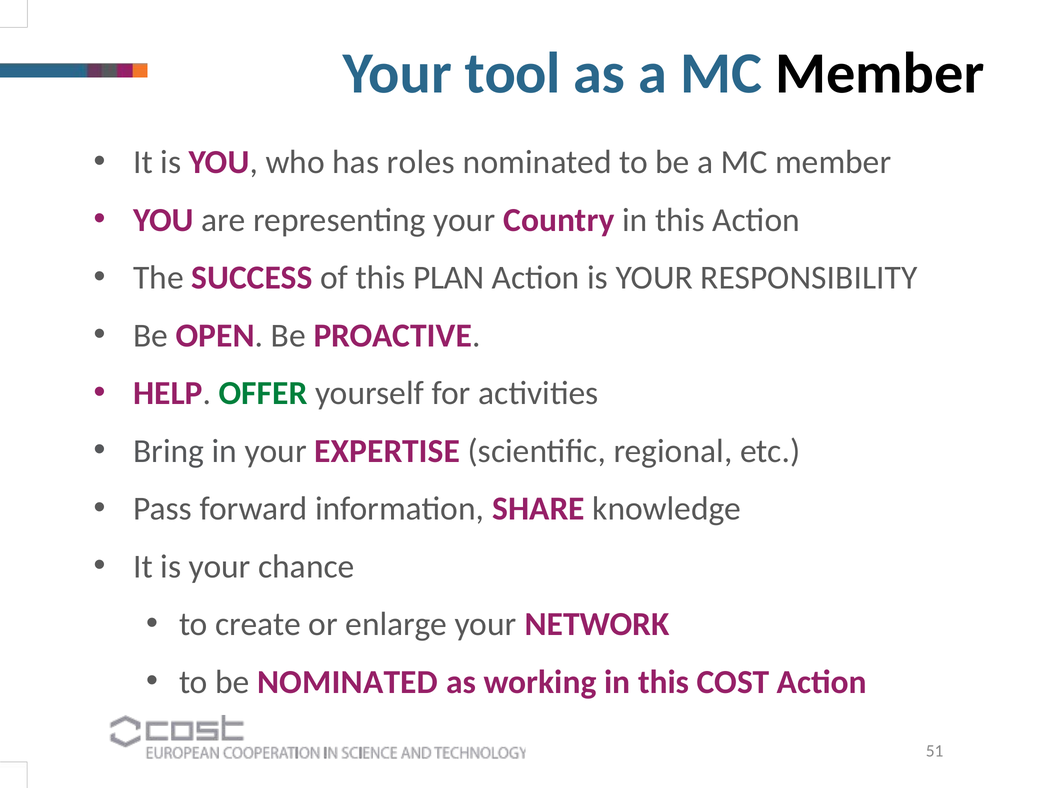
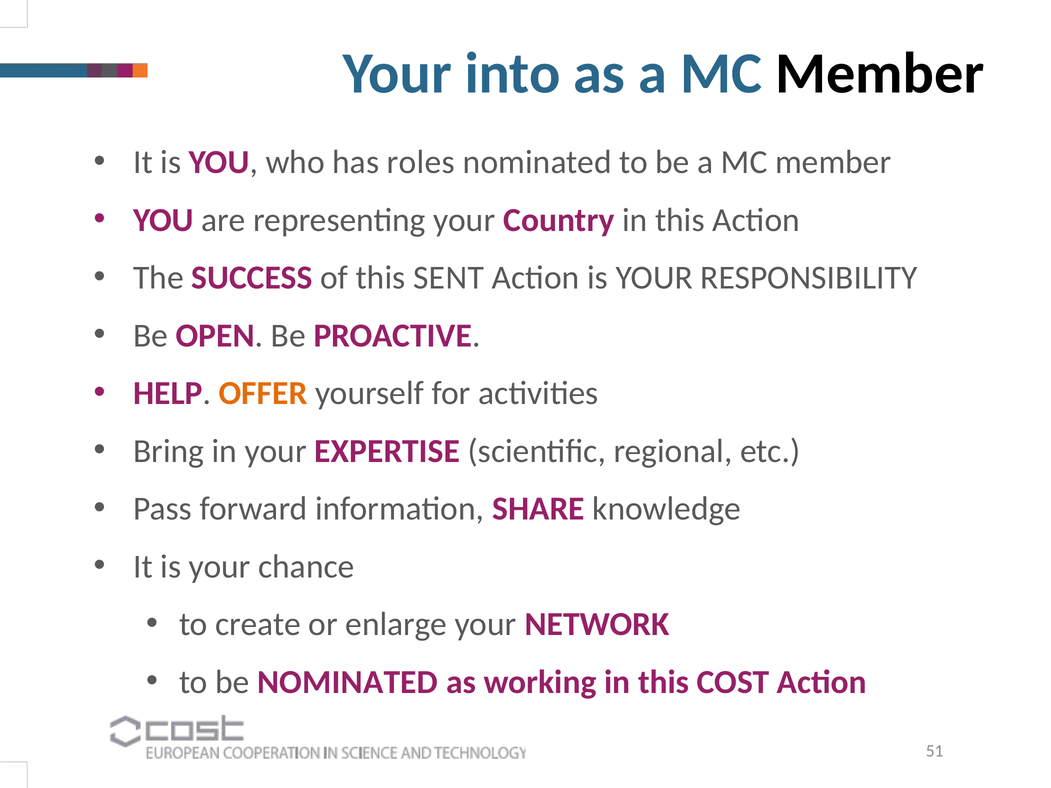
tool: tool -> into
PLAN: PLAN -> SENT
OFFER colour: green -> orange
